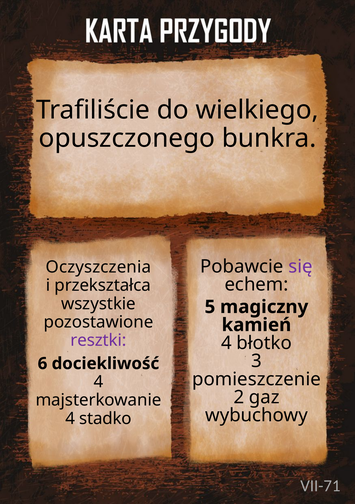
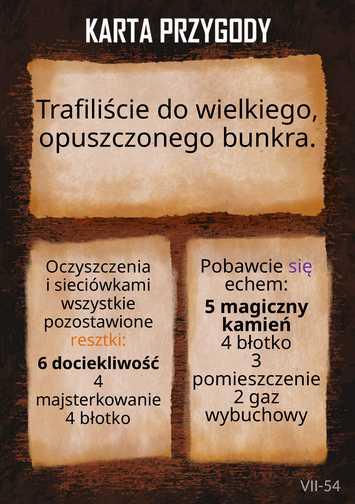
przekształca: przekształca -> sieciówkami
resztki colour: purple -> orange
stadko at (105, 419): stadko -> błotko
VII-71: VII-71 -> VII-54
